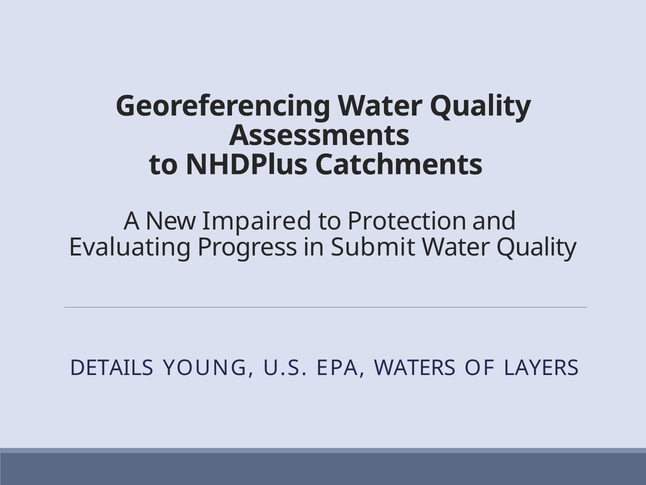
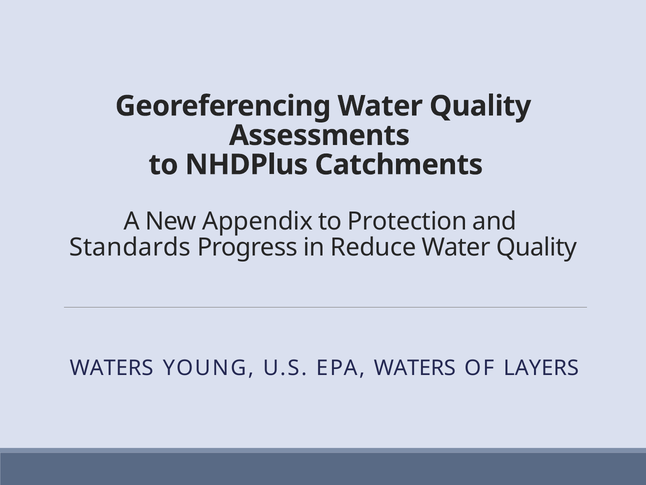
Impaired: Impaired -> Appendix
Evaluating: Evaluating -> Standards
Submit: Submit -> Reduce
DETAILS at (112, 368): DETAILS -> WATERS
